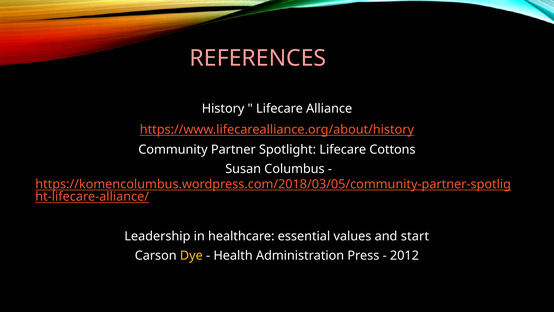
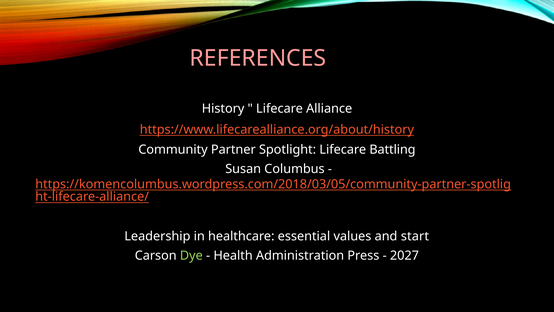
Cottons: Cottons -> Battling
Dye colour: yellow -> light green
2012: 2012 -> 2027
